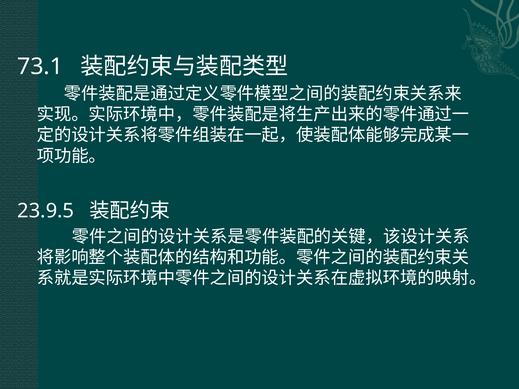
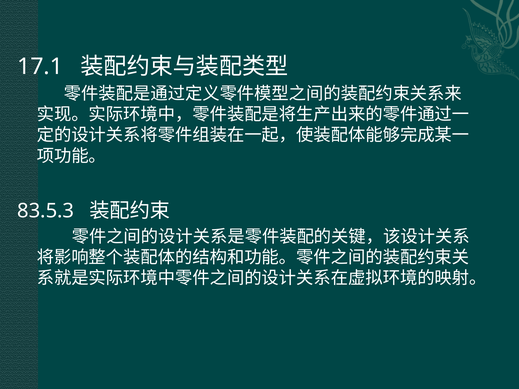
73.1: 73.1 -> 17.1
23.9.5: 23.9.5 -> 83.5.3
